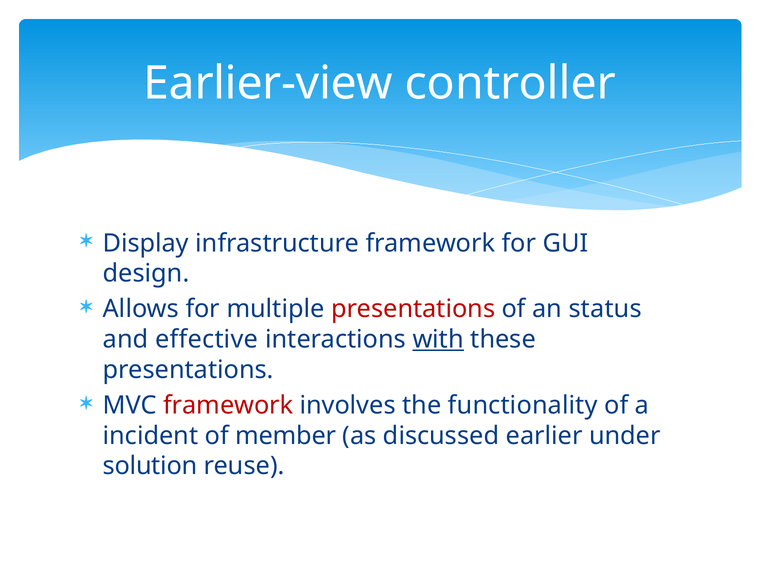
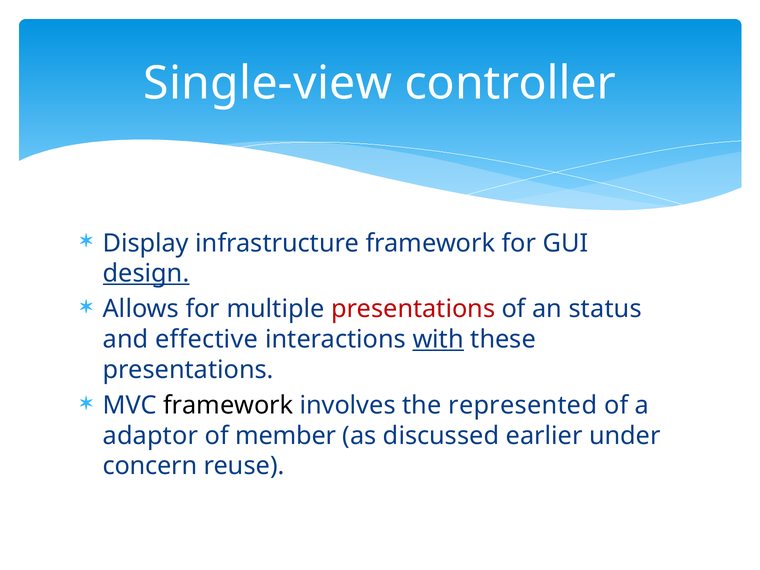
Earlier-view: Earlier-view -> Single-view
design underline: none -> present
framework at (228, 405) colour: red -> black
functionality: functionality -> represented
incident: incident -> adaptor
solution: solution -> concern
